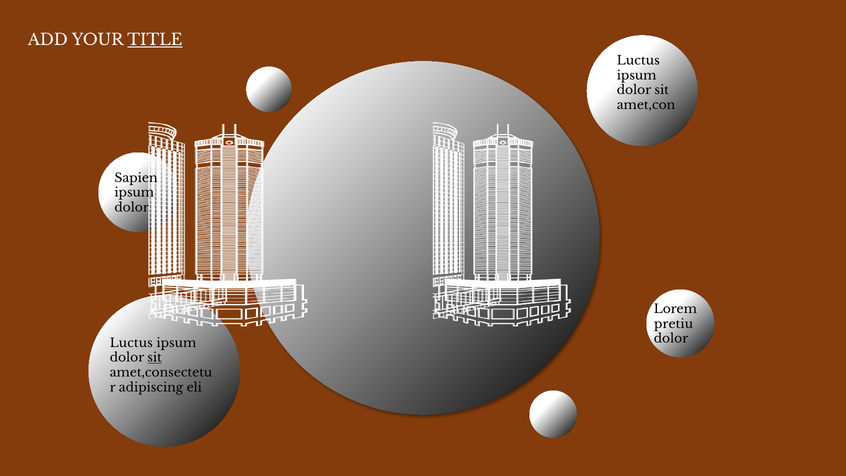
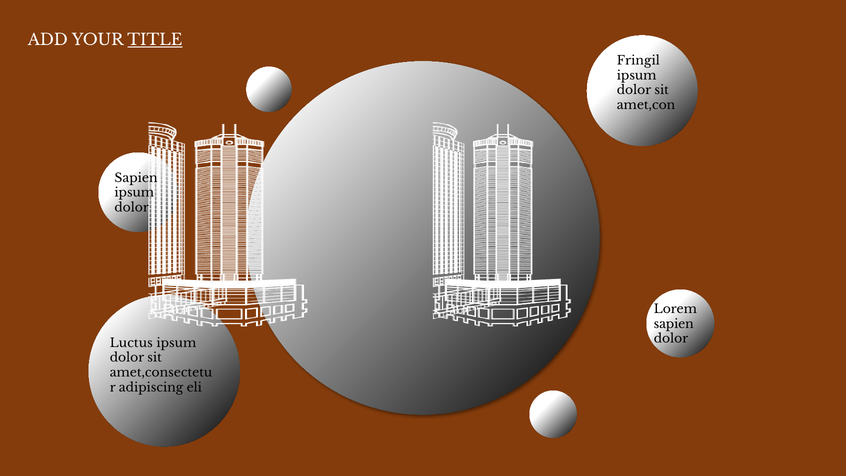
Luctus at (638, 61): Luctus -> Fringil
pretiu at (674, 324): pretiu -> sapien
sit at (155, 358) underline: present -> none
